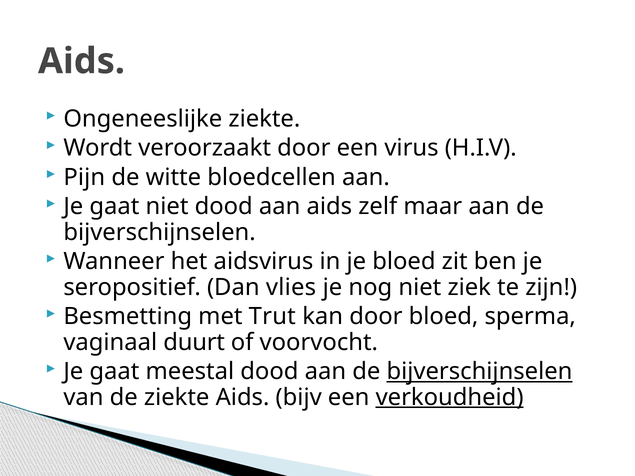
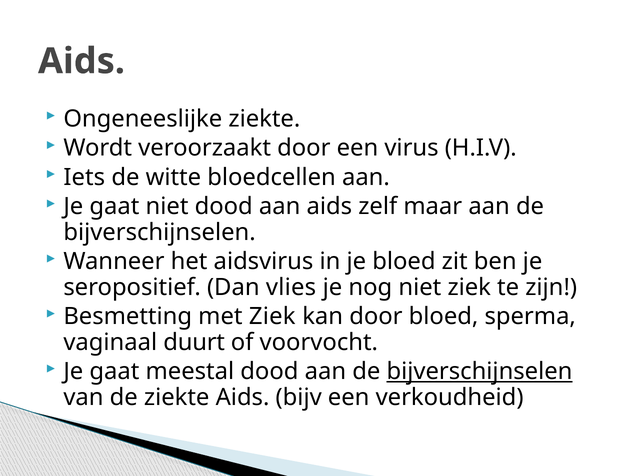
Pijn: Pijn -> Iets
met Trut: Trut -> Ziek
verkoudheid underline: present -> none
